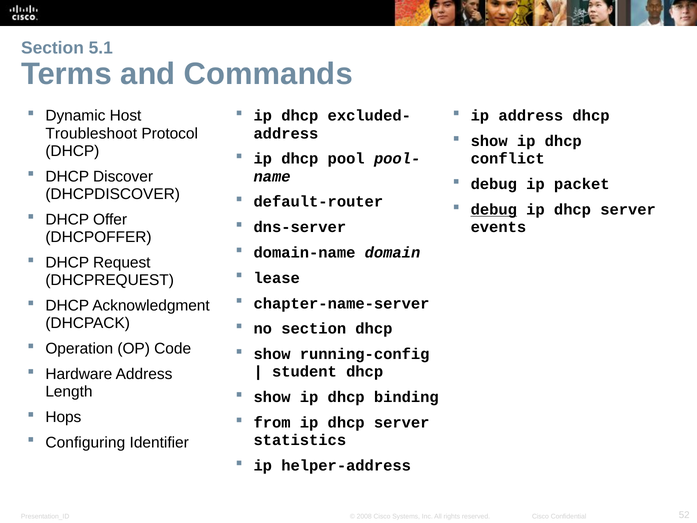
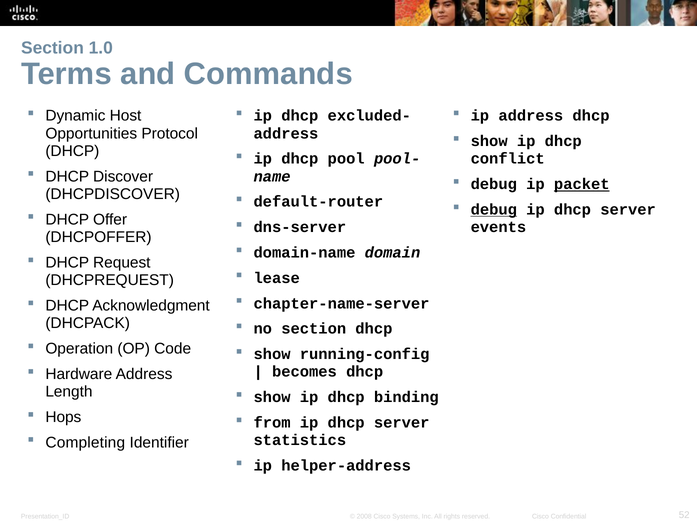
5.1: 5.1 -> 1.0
Troubleshoot: Troubleshoot -> Opportunities
packet underline: none -> present
student: student -> becomes
Configuring: Configuring -> Completing
